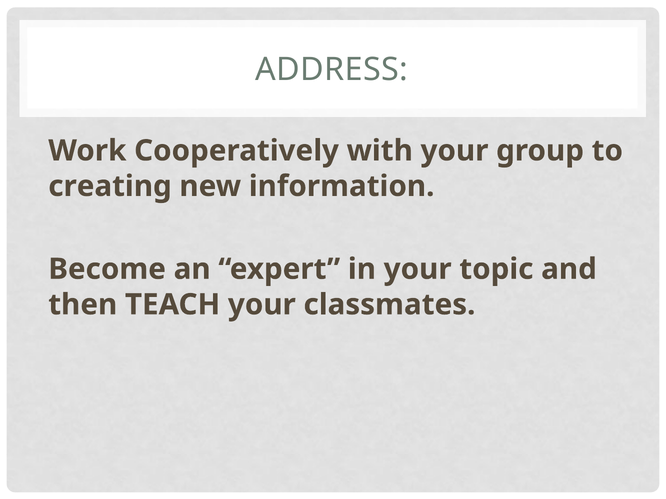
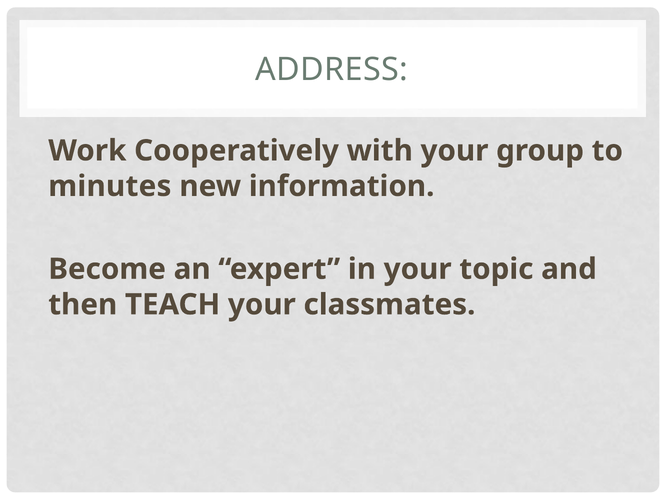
creating: creating -> minutes
